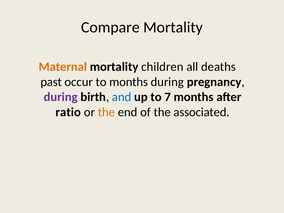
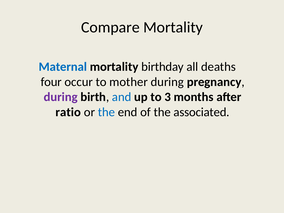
Maternal colour: orange -> blue
children: children -> birthday
past: past -> four
to months: months -> mother
7: 7 -> 3
the at (106, 112) colour: orange -> blue
